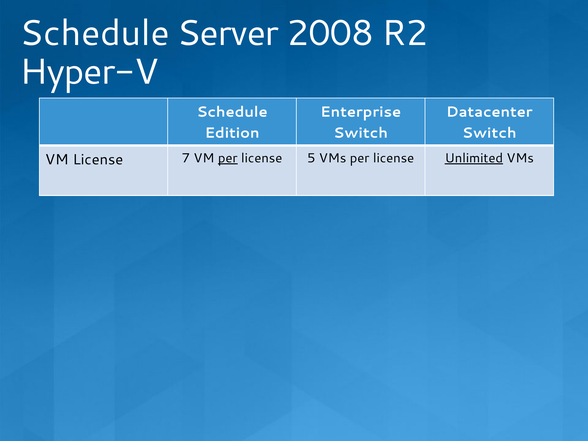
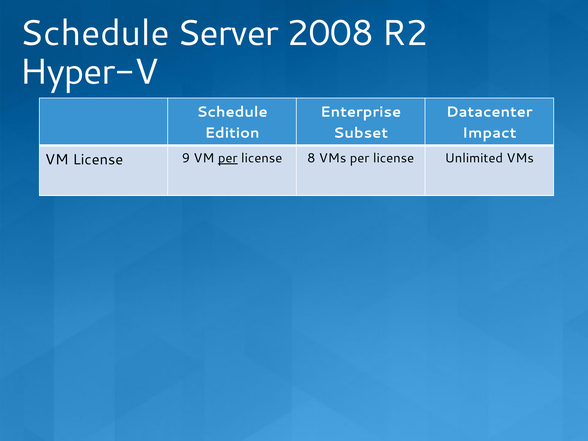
Switch at (361, 133): Switch -> Subset
Switch at (489, 133): Switch -> Impact
7: 7 -> 9
5: 5 -> 8
Unlimited underline: present -> none
